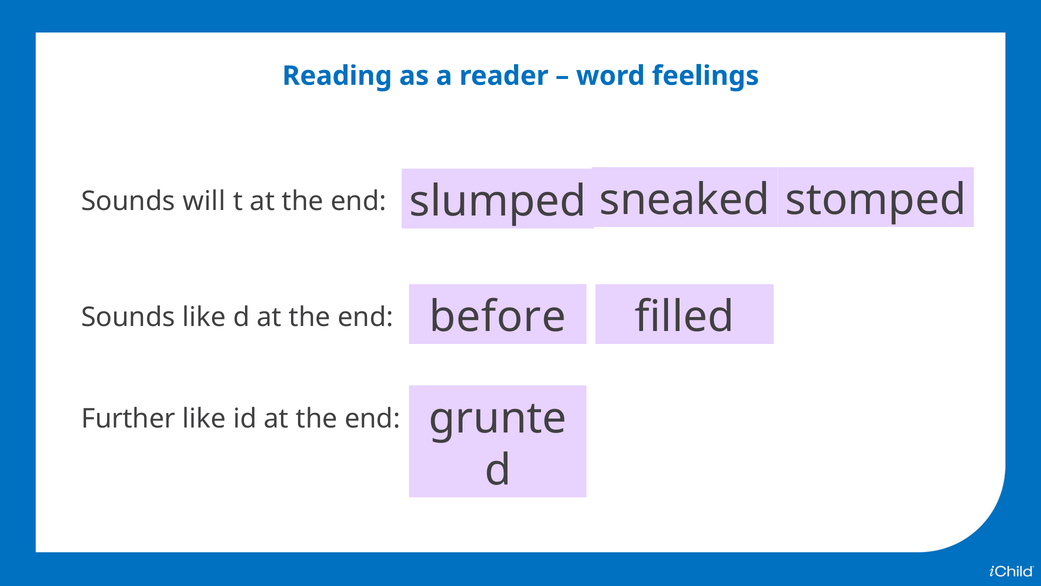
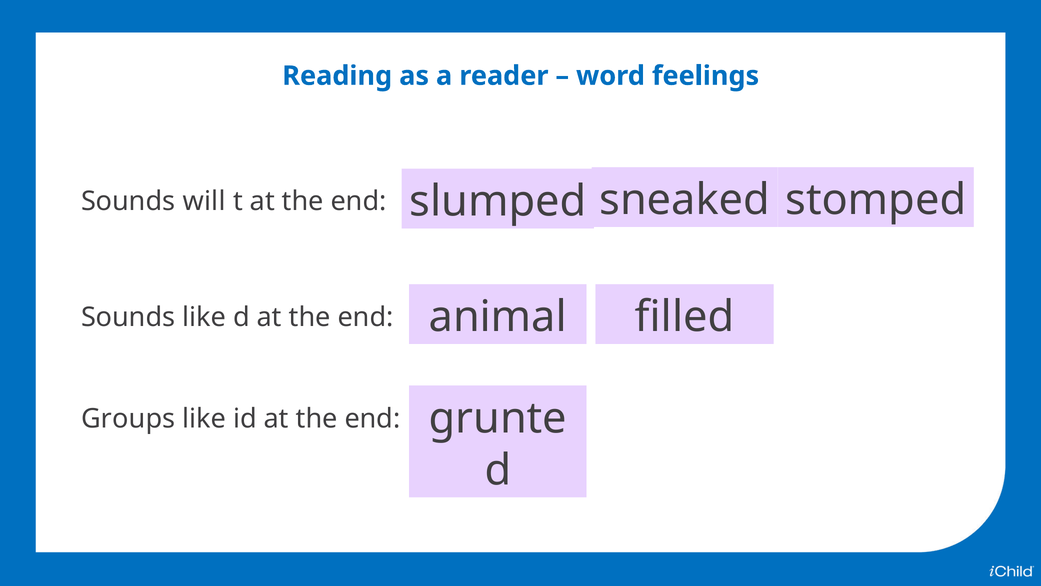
before: before -> animal
Further: Further -> Groups
